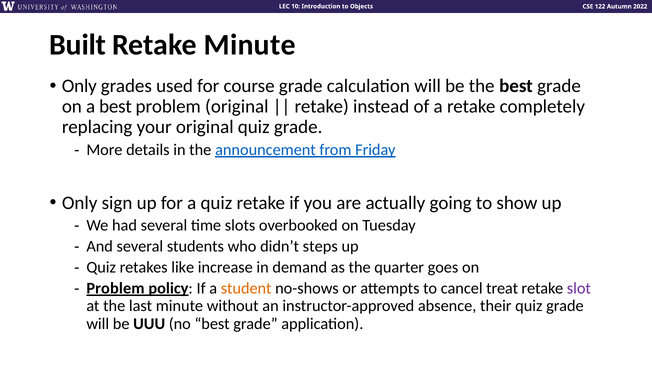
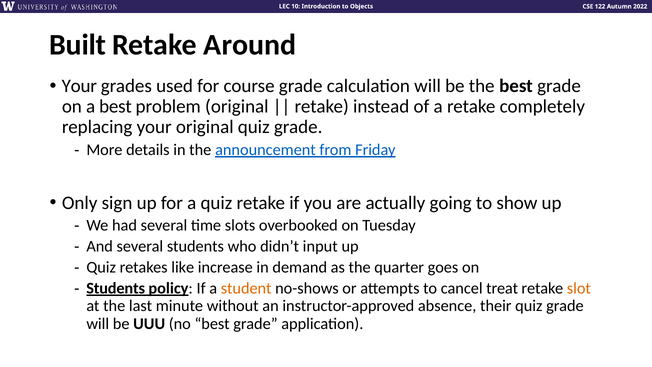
Retake Minute: Minute -> Around
Only at (79, 86): Only -> Your
steps: steps -> input
Problem at (115, 288): Problem -> Students
slot colour: purple -> orange
